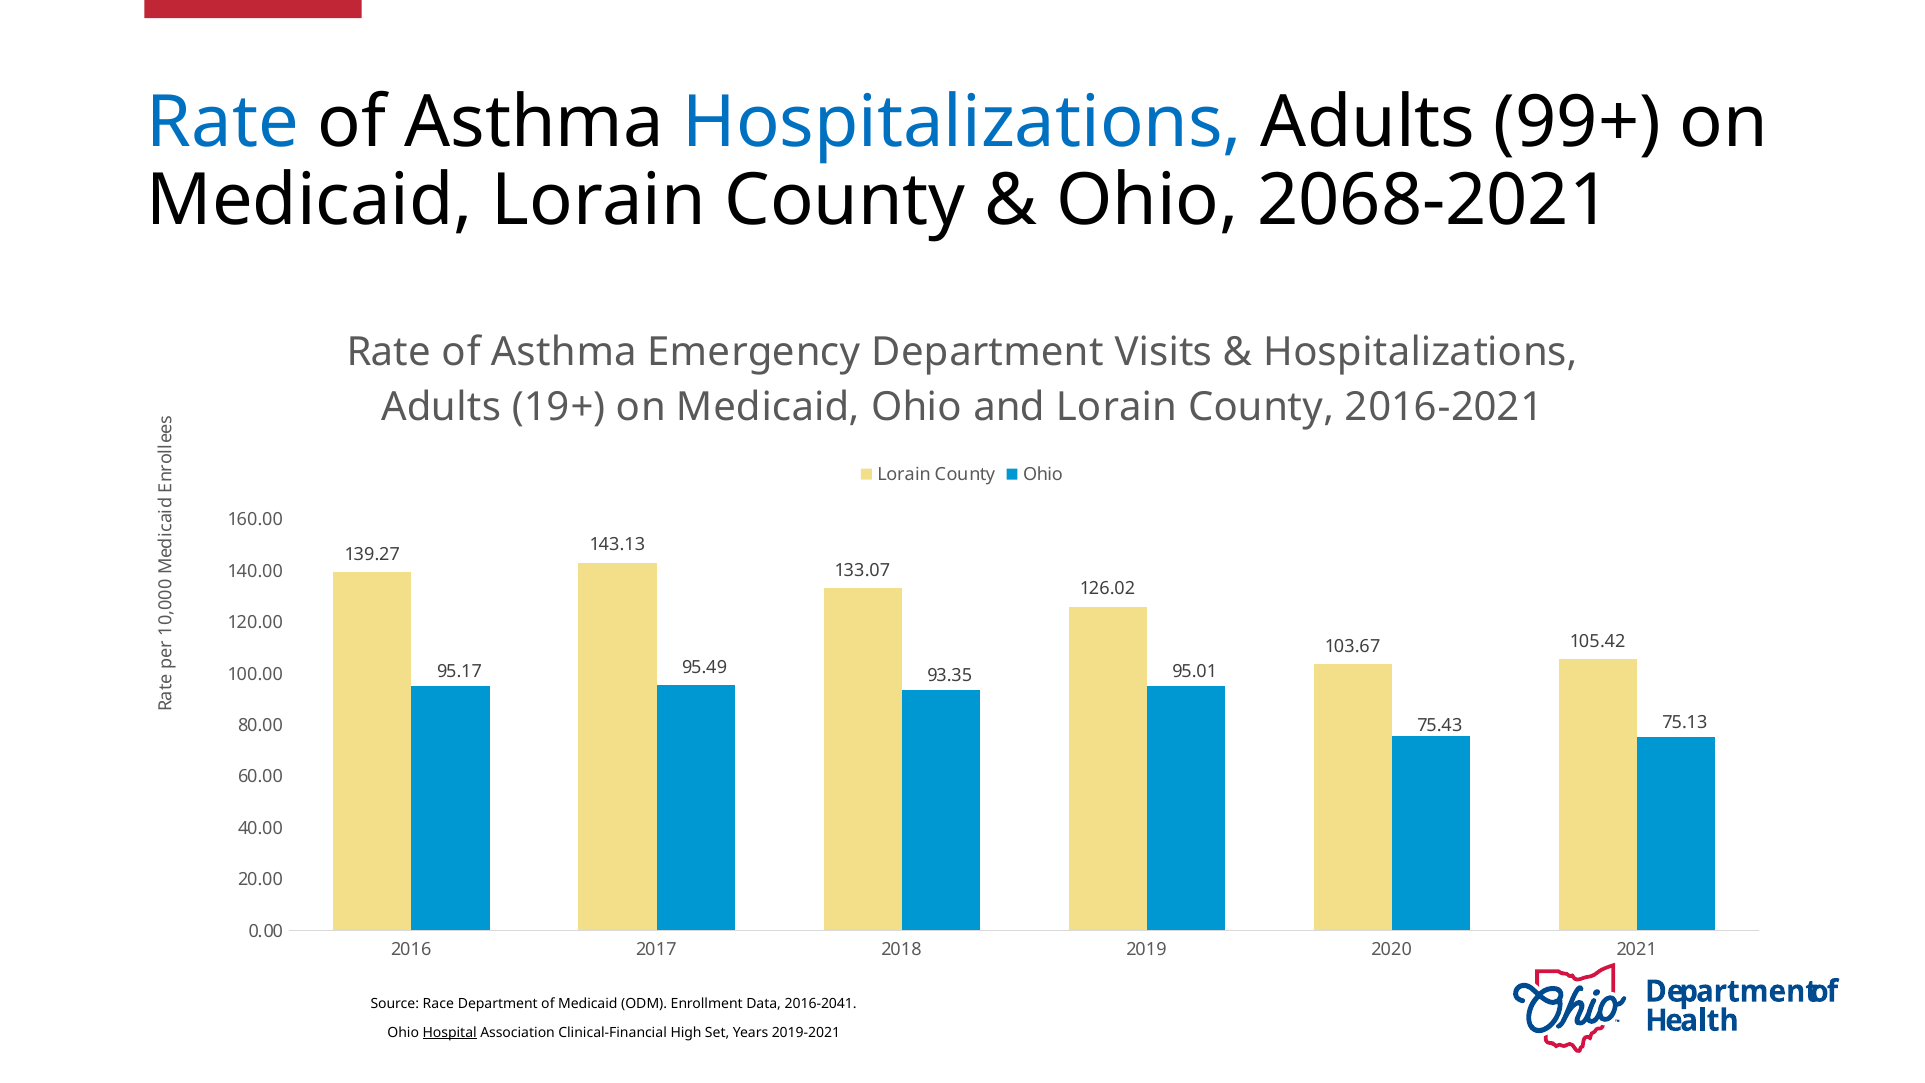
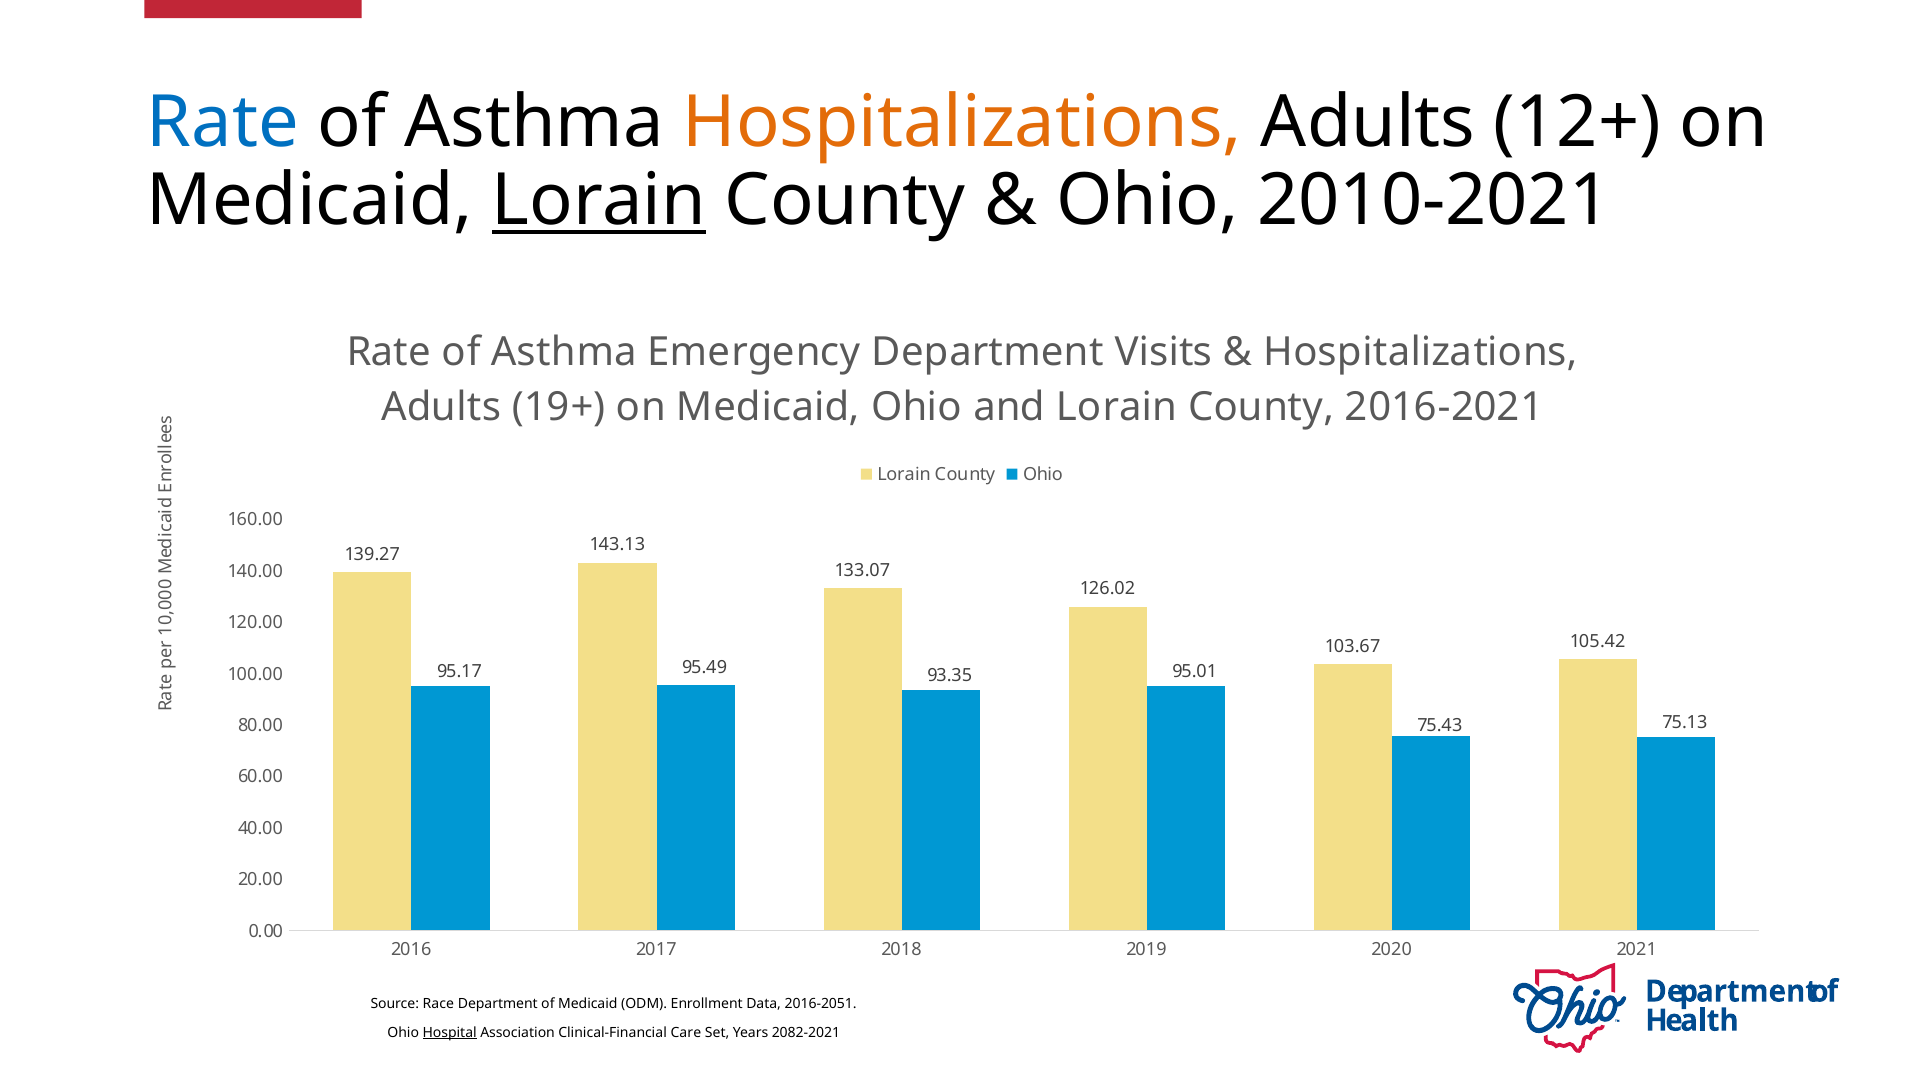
Hospitalizations at (962, 123) colour: blue -> orange
99+: 99+ -> 12+
Lorain at (599, 201) underline: none -> present
2068-2021: 2068-2021 -> 2010-2021
2016-2041: 2016-2041 -> 2016-2051
High: High -> Care
2019-2021: 2019-2021 -> 2082-2021
